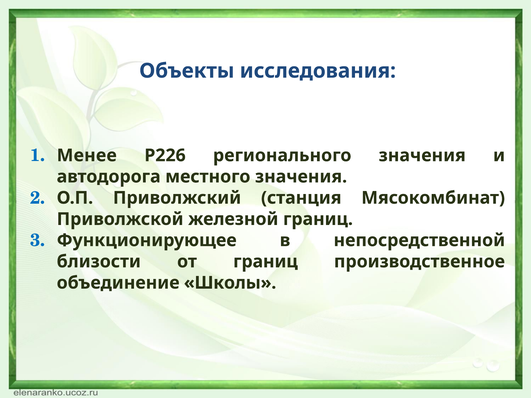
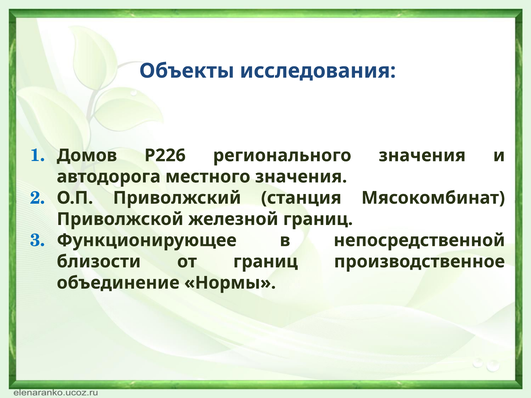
Менее: Менее -> Домов
Школы: Школы -> Нормы
